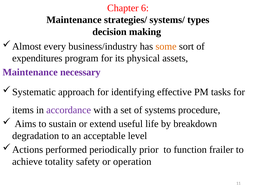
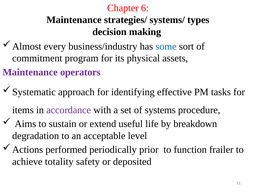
some colour: orange -> blue
expenditures: expenditures -> commitment
necessary: necessary -> operators
operation: operation -> deposited
